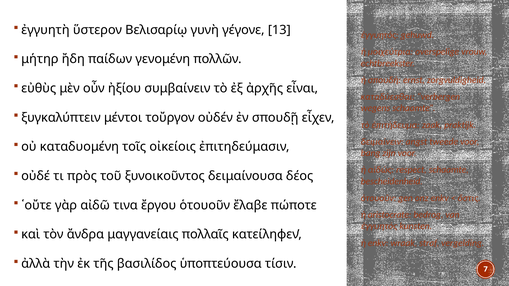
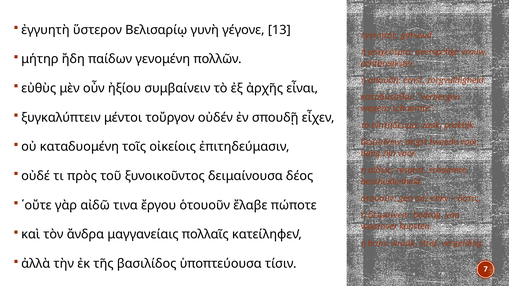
ἡ aristocrate: aristocrate -> δειμαίνειν
ἐγγυητός: ἐγγυητός -> waarover
ἡ enkv: enkv -> bron
